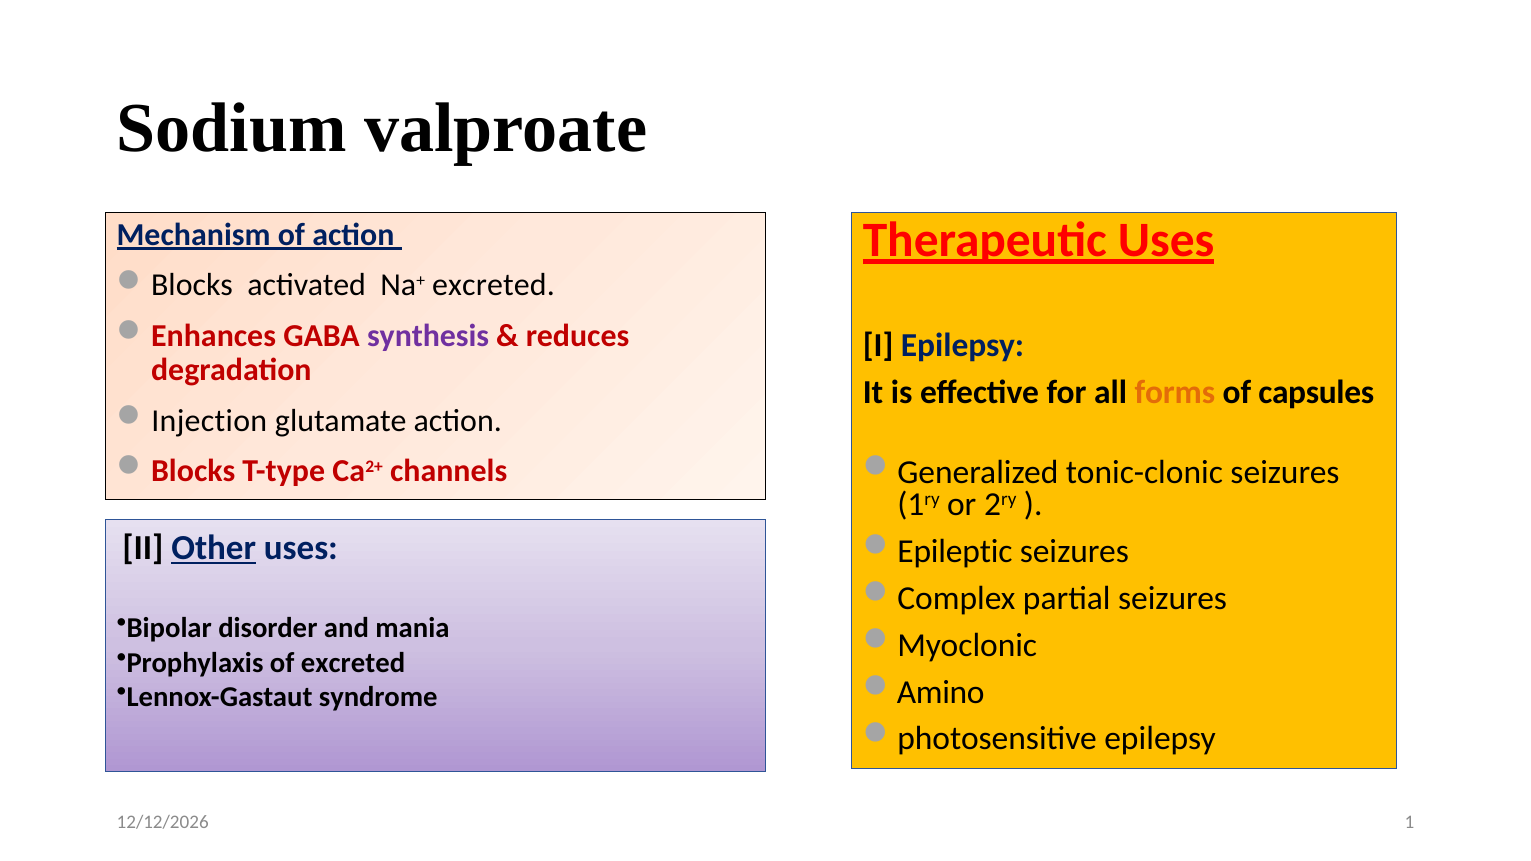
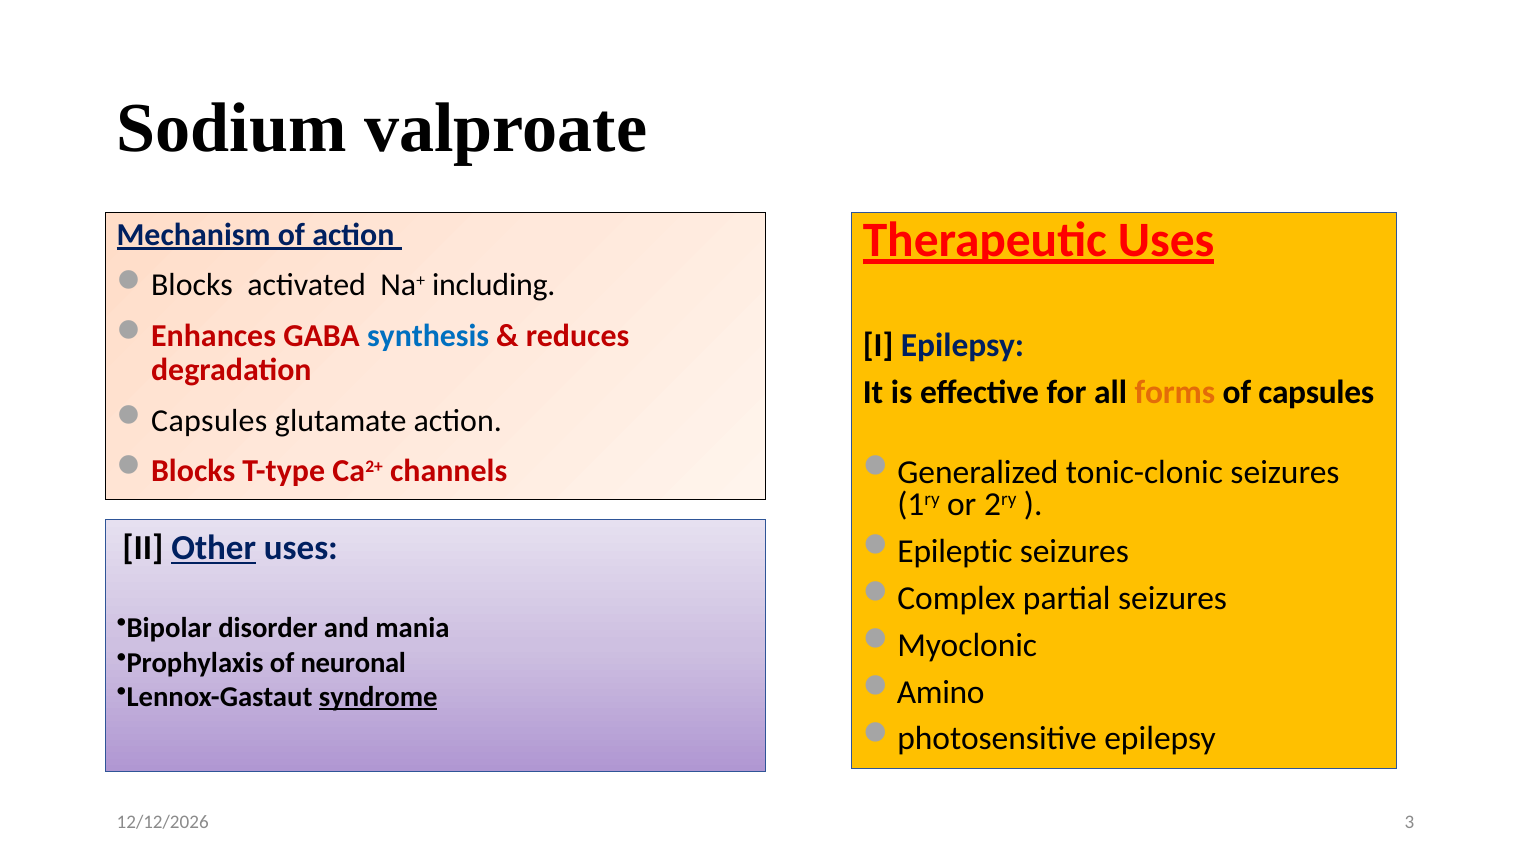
Na+ excreted: excreted -> including
synthesis colour: purple -> blue
Injection at (209, 421): Injection -> Capsules
of excreted: excreted -> neuronal
syndrome underline: none -> present
1: 1 -> 3
